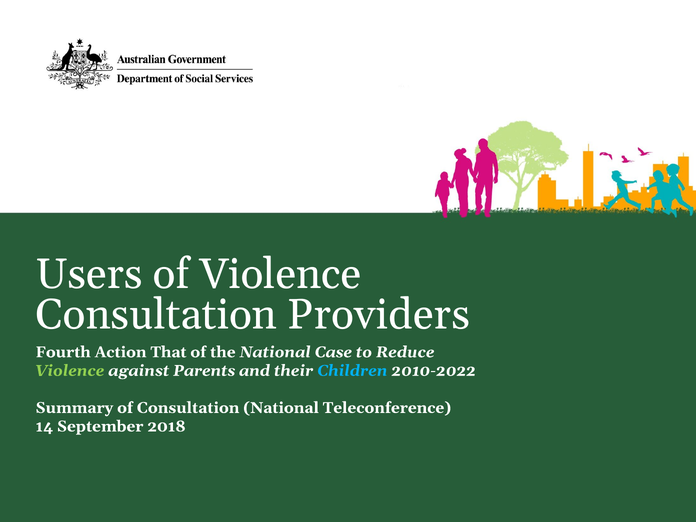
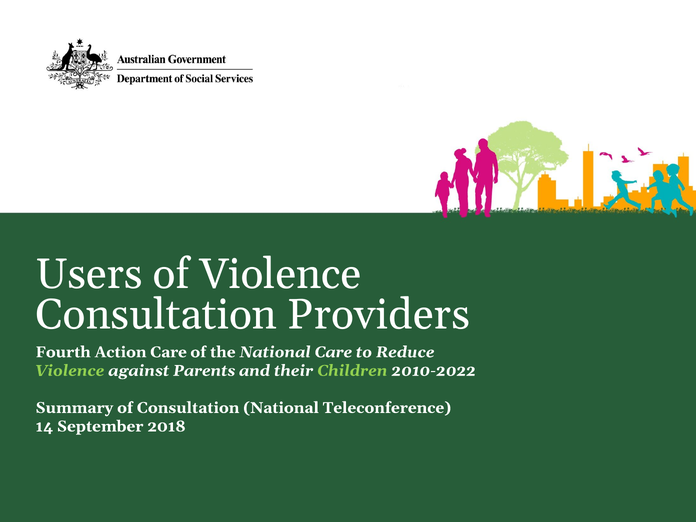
Action That: That -> Care
National Case: Case -> Care
Children colour: light blue -> light green
